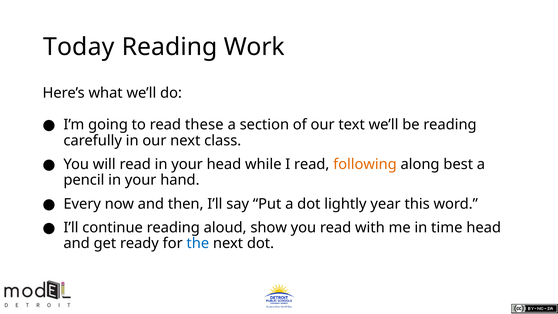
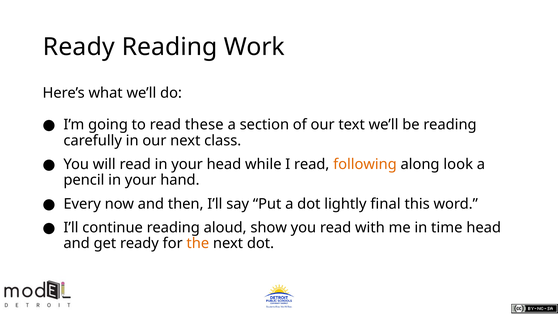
Today at (79, 47): Today -> Ready
best: best -> look
year: year -> final
the colour: blue -> orange
